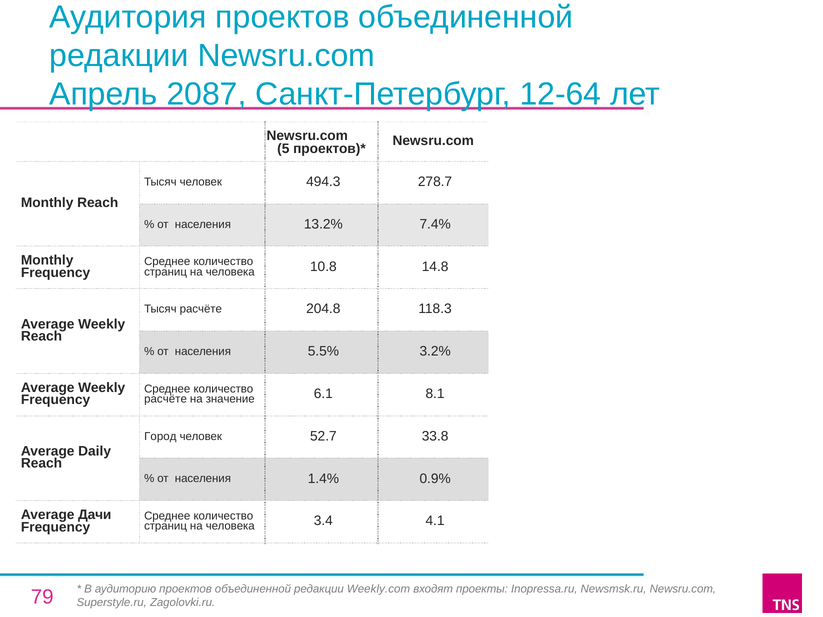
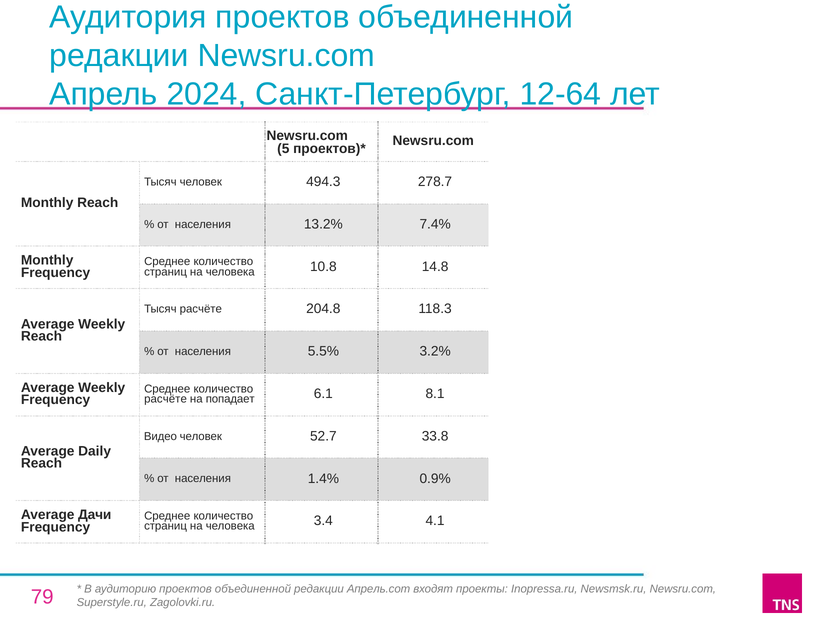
2087: 2087 -> 2024
значение: значение -> попадает
Город: Город -> Видео
Weekly.com: Weekly.com -> Апрель.com
